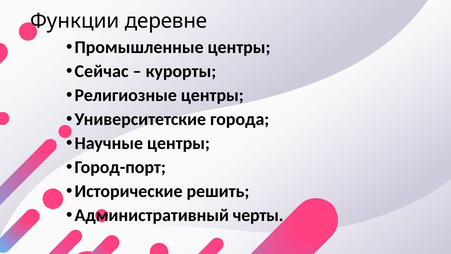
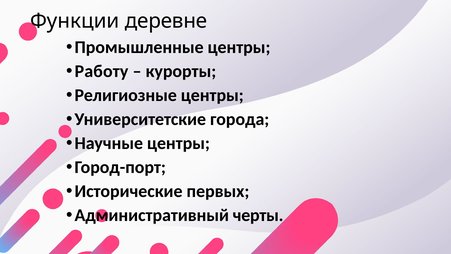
Сейчас: Сейчас -> Работу
решить: решить -> первых
